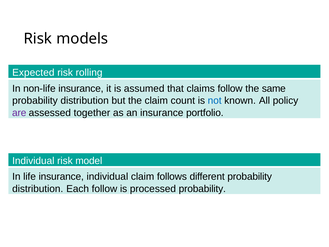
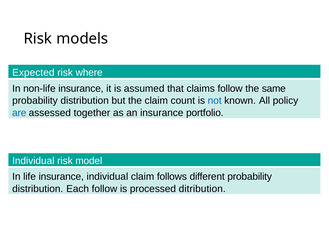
rolling: rolling -> where
are colour: purple -> blue
processed probability: probability -> ditribution
